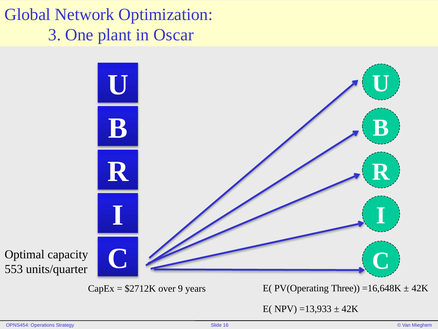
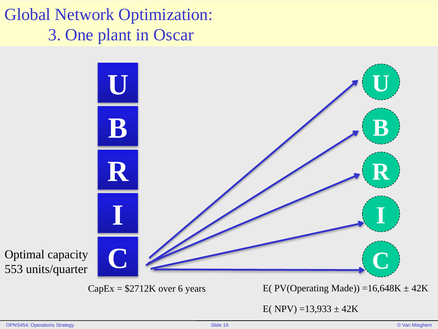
9: 9 -> 6
Three: Three -> Made
